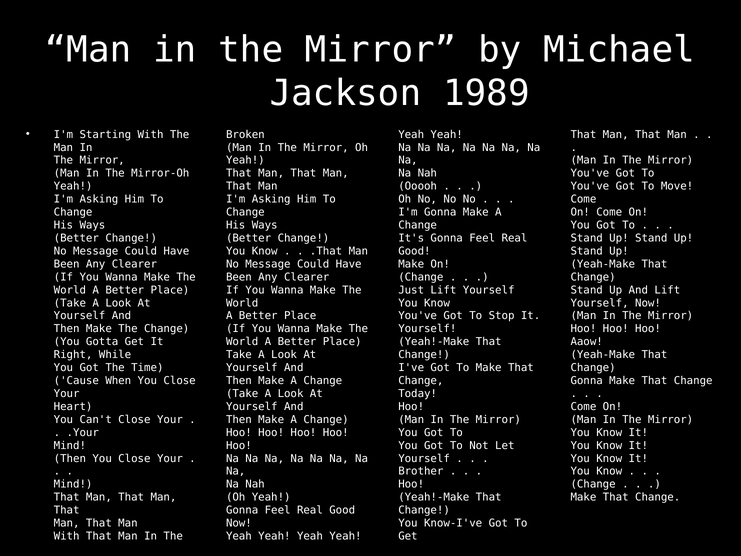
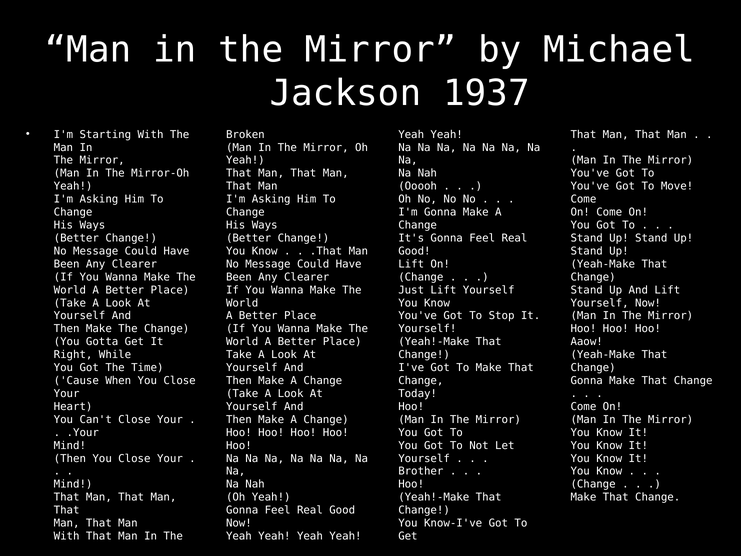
1989: 1989 -> 1937
Make at (411, 264): Make -> Lift
